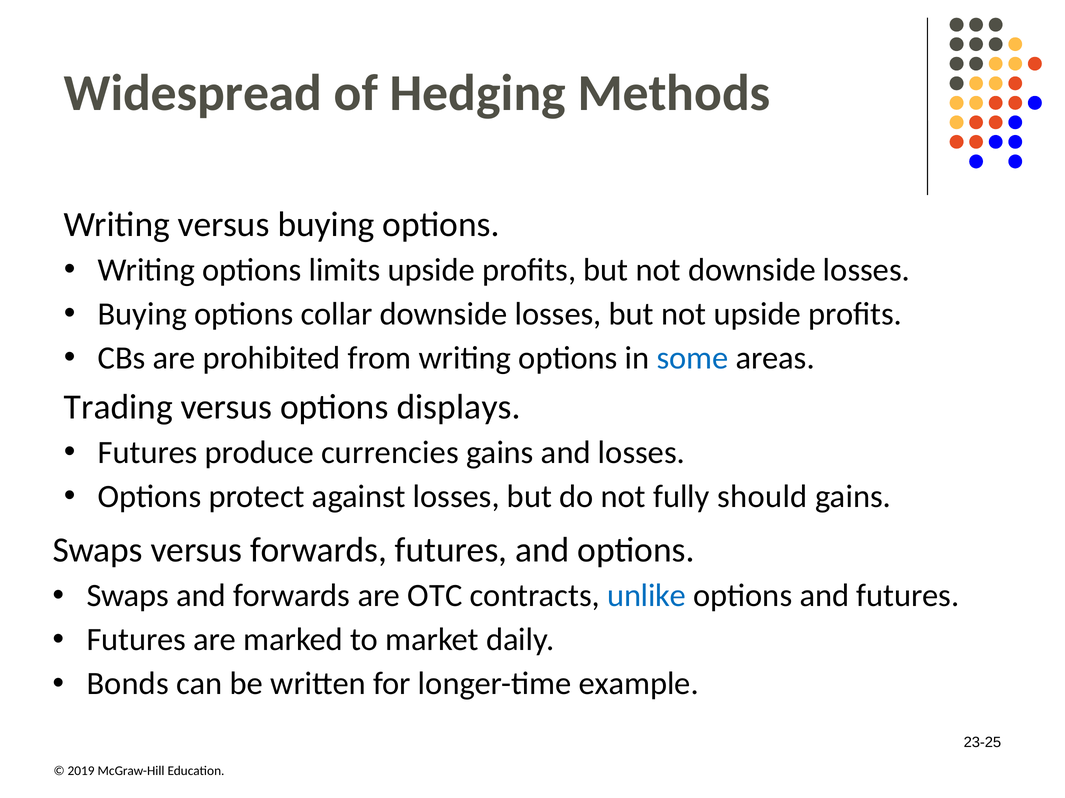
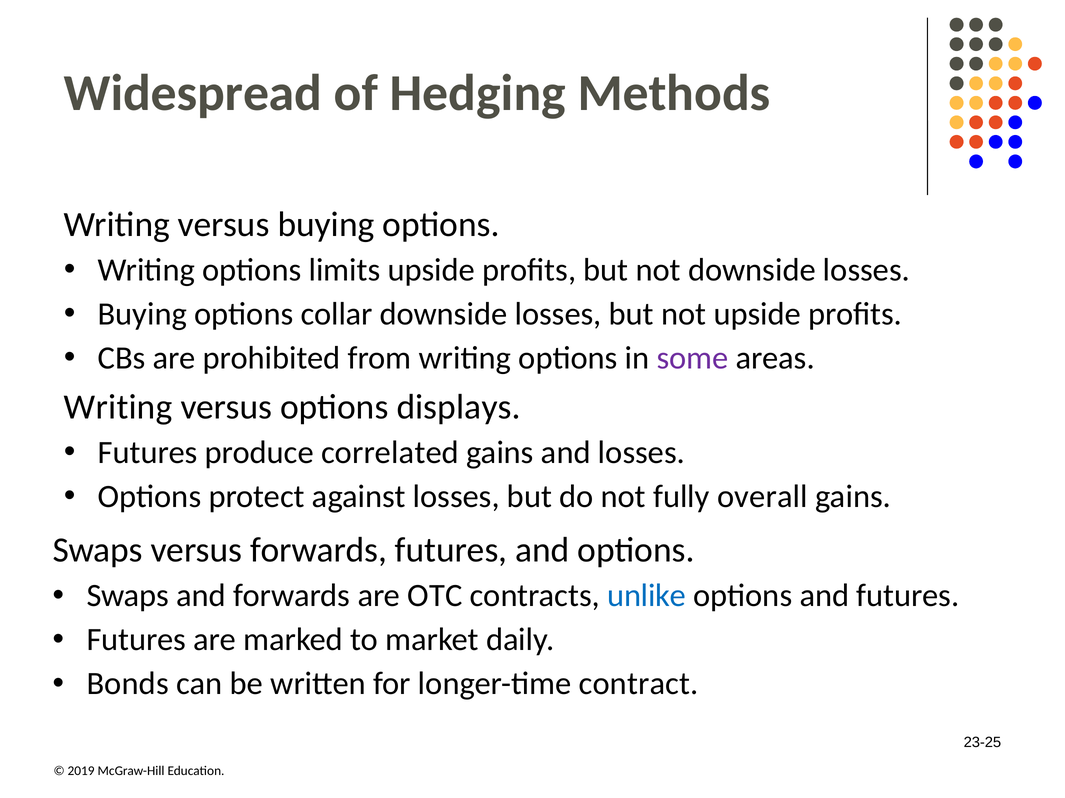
some colour: blue -> purple
Trading at (118, 407): Trading -> Writing
currencies: currencies -> correlated
should: should -> overall
example: example -> contract
